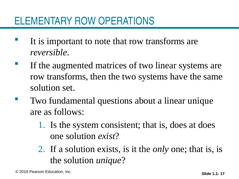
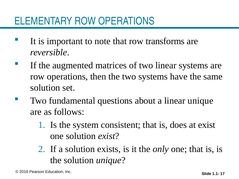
transforms at (68, 77): transforms -> operations
at does: does -> exist
